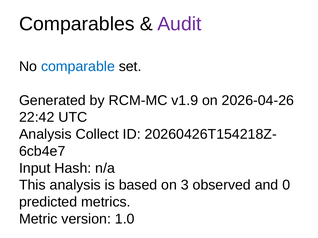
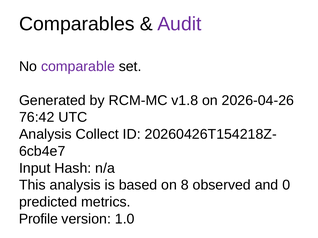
comparable colour: blue -> purple
v1.9: v1.9 -> v1.8
22:42: 22:42 -> 76:42
3: 3 -> 8
Metric: Metric -> Profile
